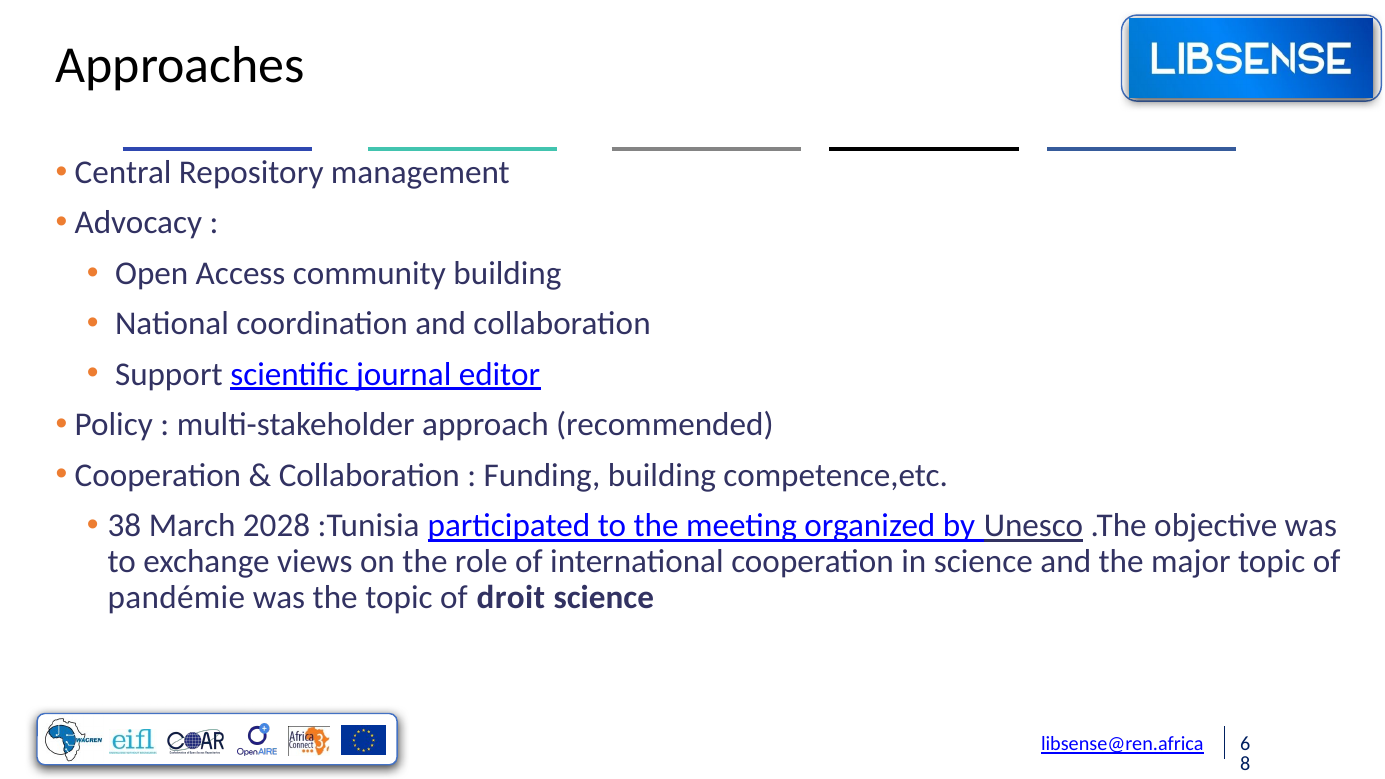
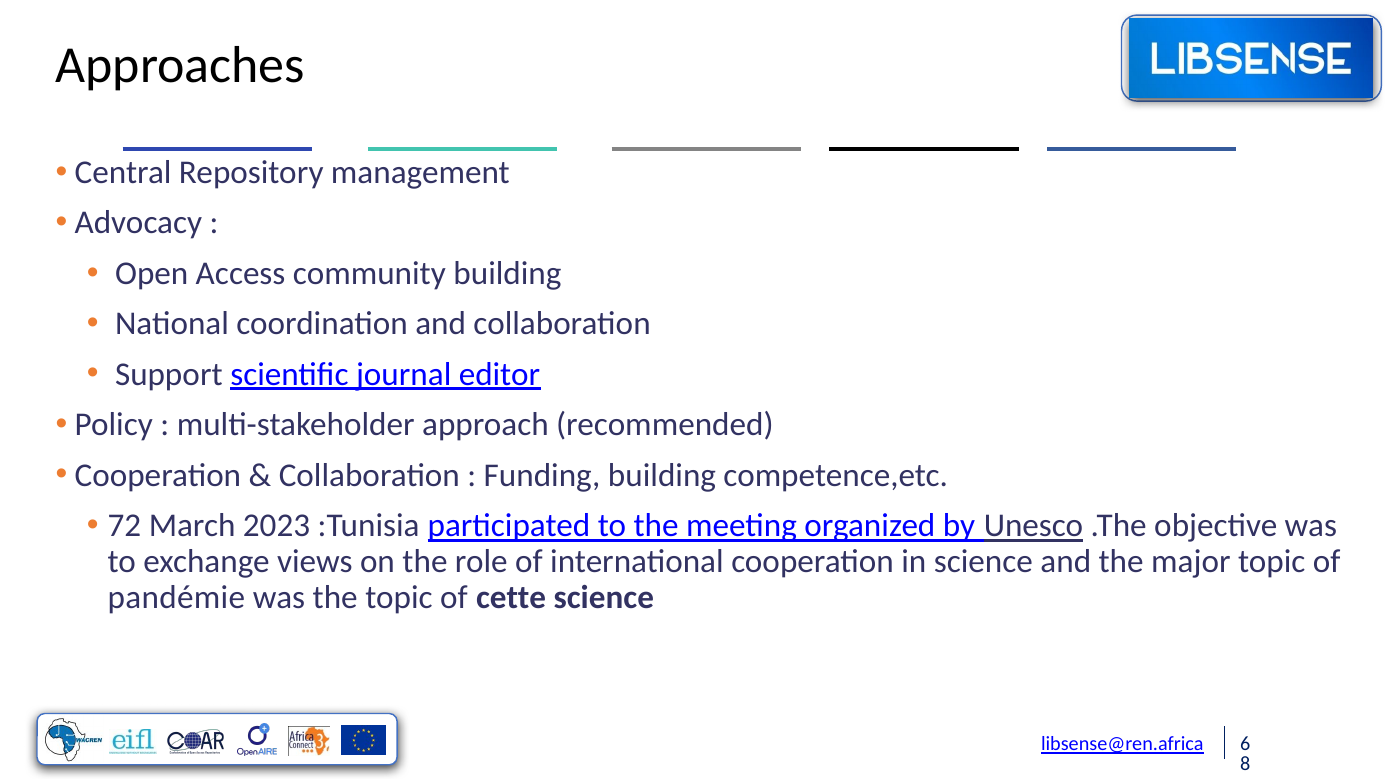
38: 38 -> 72
2028: 2028 -> 2023
droit: droit -> cette
